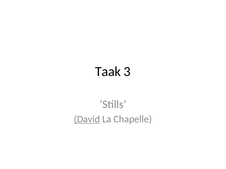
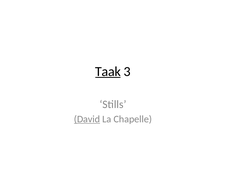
Taak underline: none -> present
